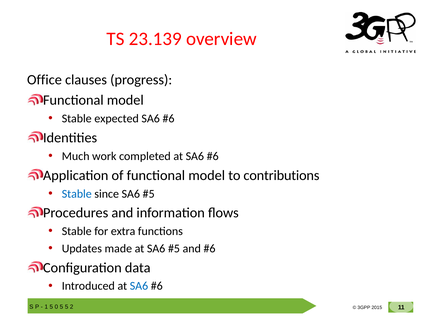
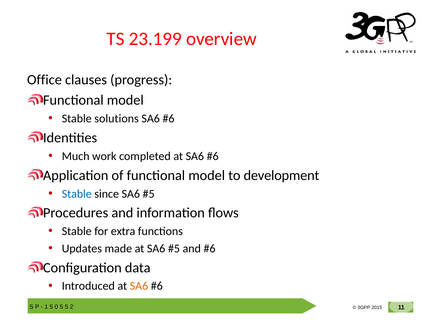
23.139: 23.139 -> 23.199
expected: expected -> solutions
contributions: contributions -> development
SA6 at (139, 286) colour: blue -> orange
